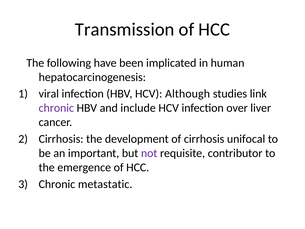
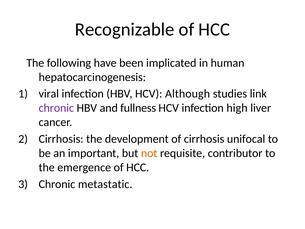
Transmission: Transmission -> Recognizable
include: include -> fullness
over: over -> high
not colour: purple -> orange
